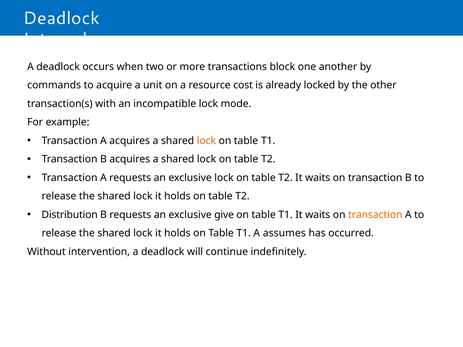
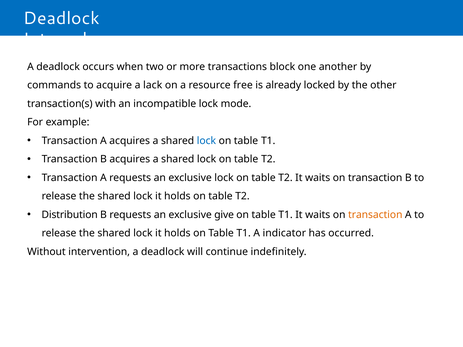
unit: unit -> lack
cost: cost -> free
lock at (206, 141) colour: orange -> blue
assumes: assumes -> indicator
